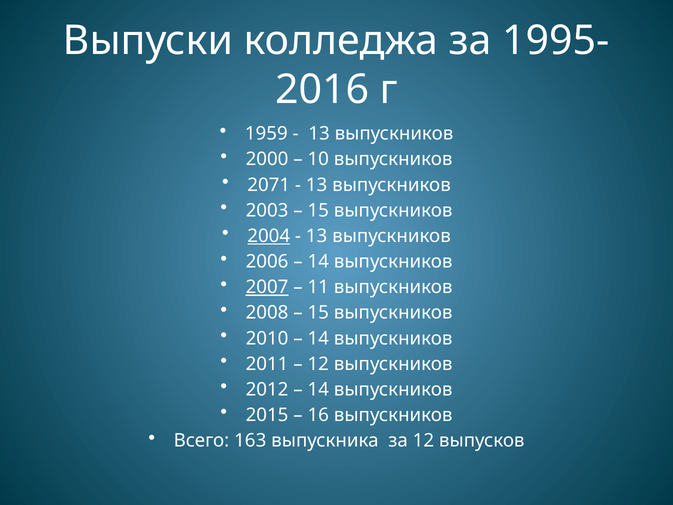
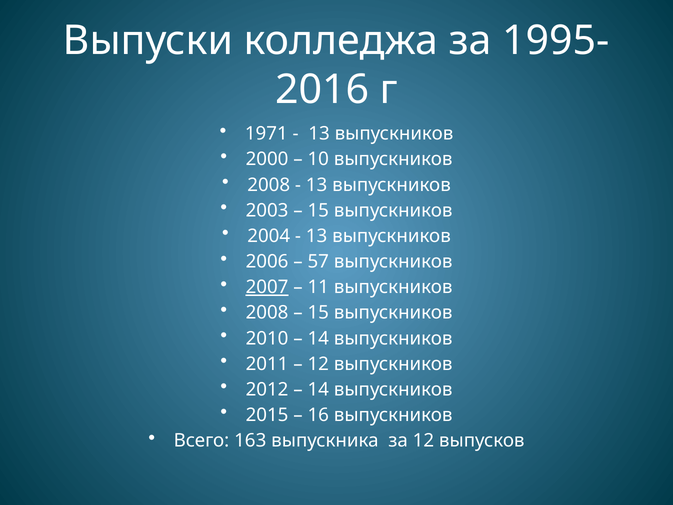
1959: 1959 -> 1971
2071 at (269, 185): 2071 -> 2008
2004 underline: present -> none
14 at (318, 262): 14 -> 57
